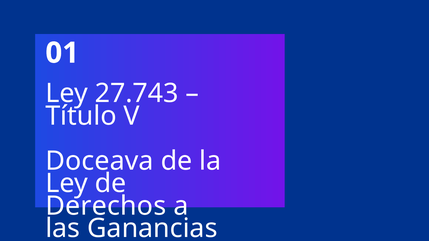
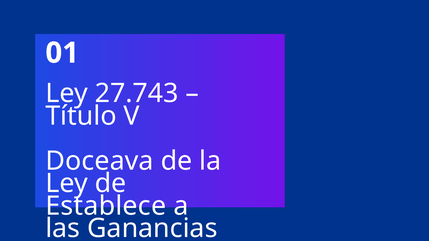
Derechos: Derechos -> Establece
